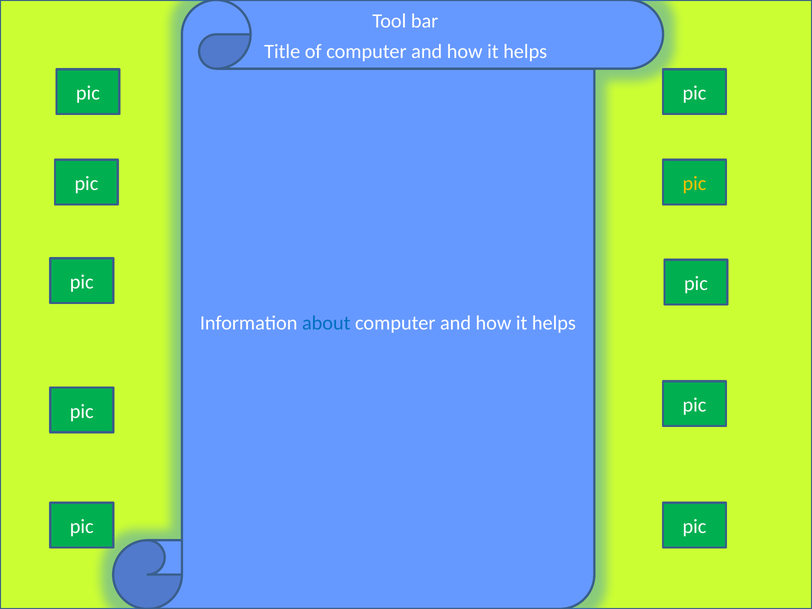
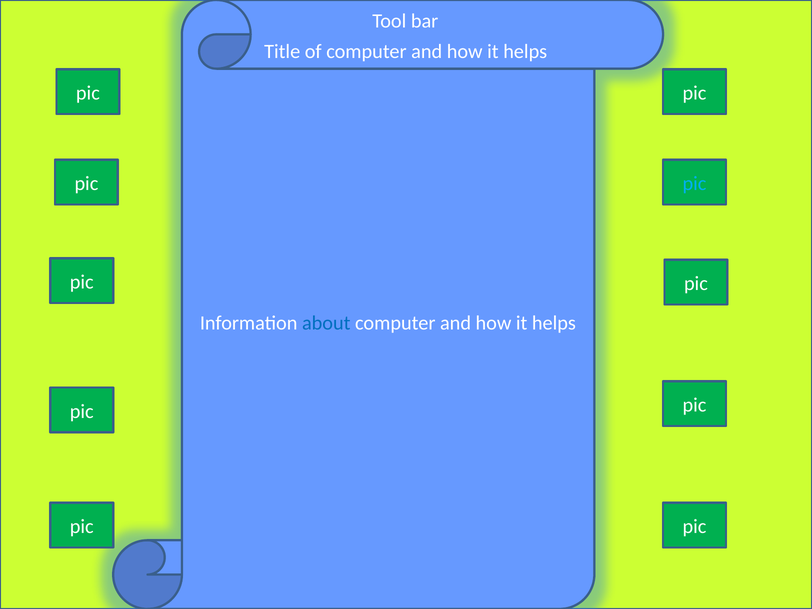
pic at (695, 184) colour: yellow -> light blue
